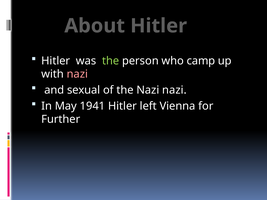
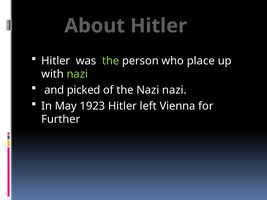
camp: camp -> place
nazi at (77, 74) colour: pink -> light green
sexual: sexual -> picked
1941: 1941 -> 1923
